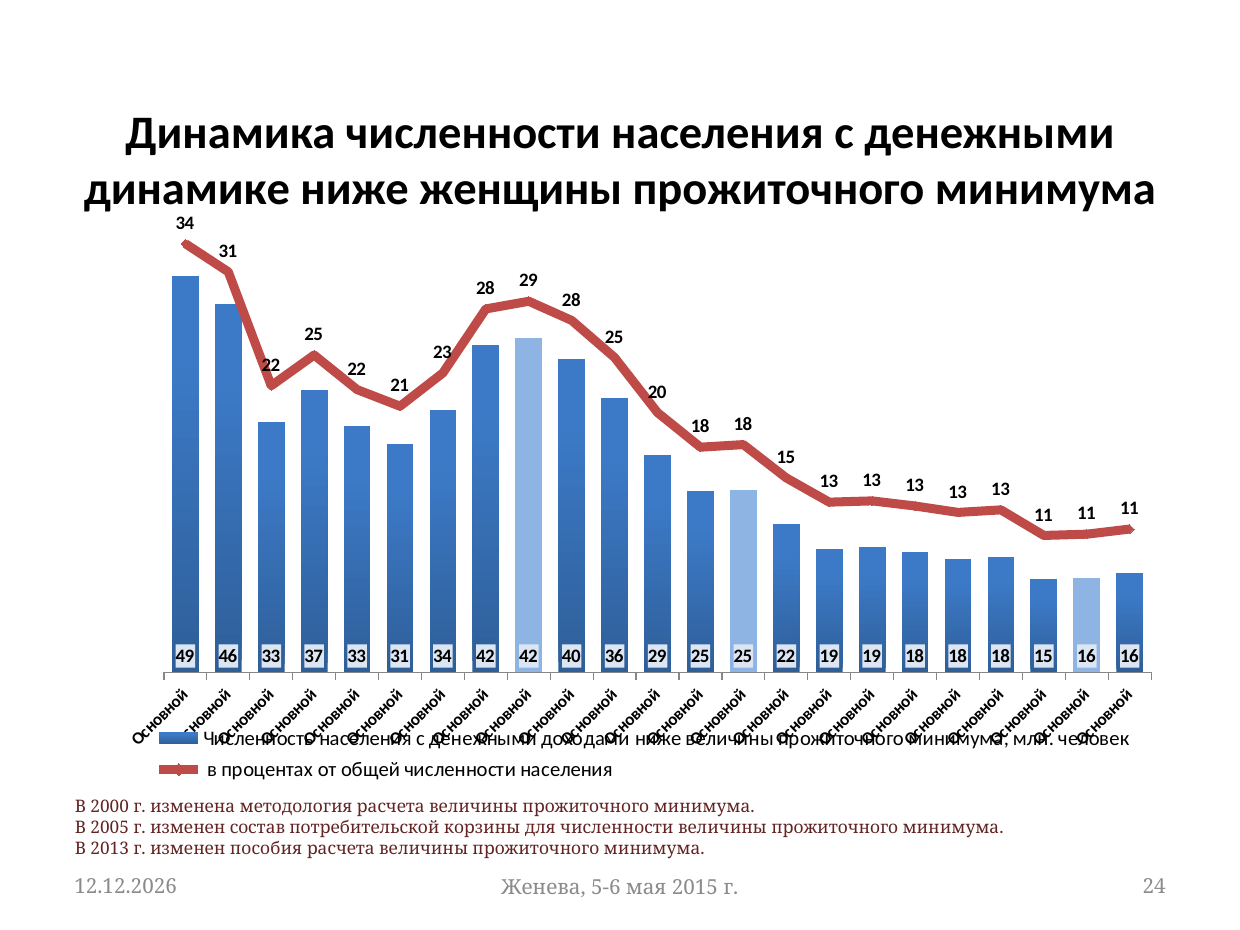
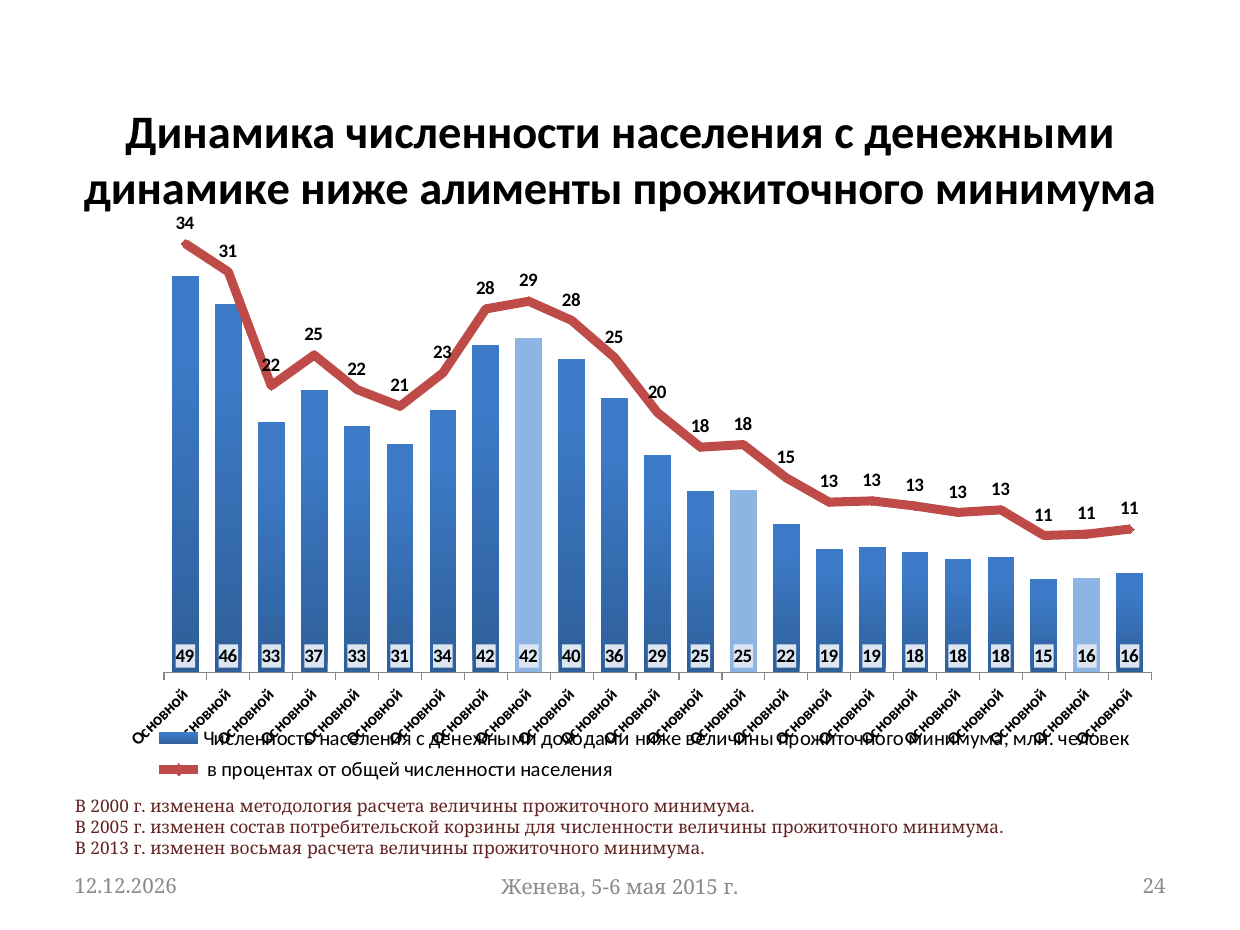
женщины: женщины -> алименты
пособия: пособия -> восьмая
